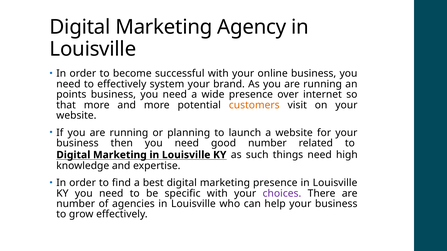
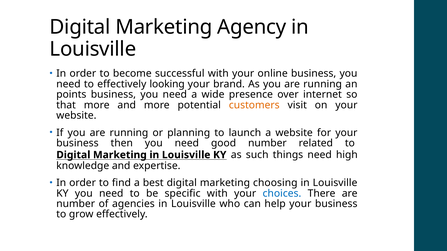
system: system -> looking
marketing presence: presence -> choosing
choices colour: purple -> blue
